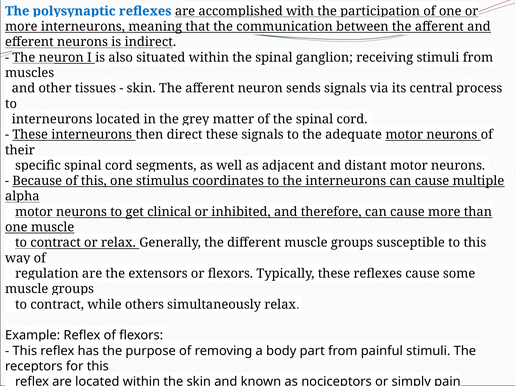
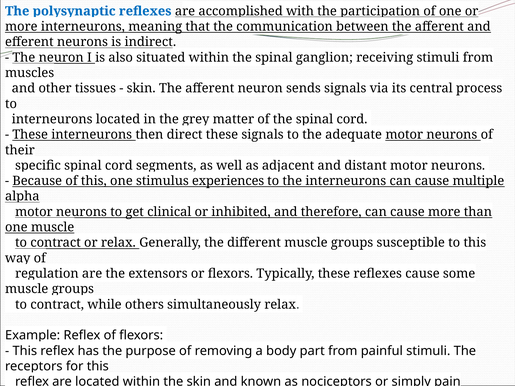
coordinates: coordinates -> experiences
